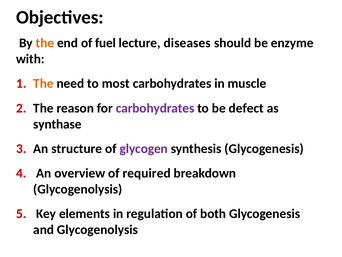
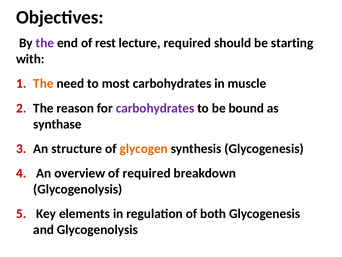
the at (45, 43) colour: orange -> purple
fuel: fuel -> rest
lecture diseases: diseases -> required
enzyme: enzyme -> starting
defect: defect -> bound
glycogen colour: purple -> orange
